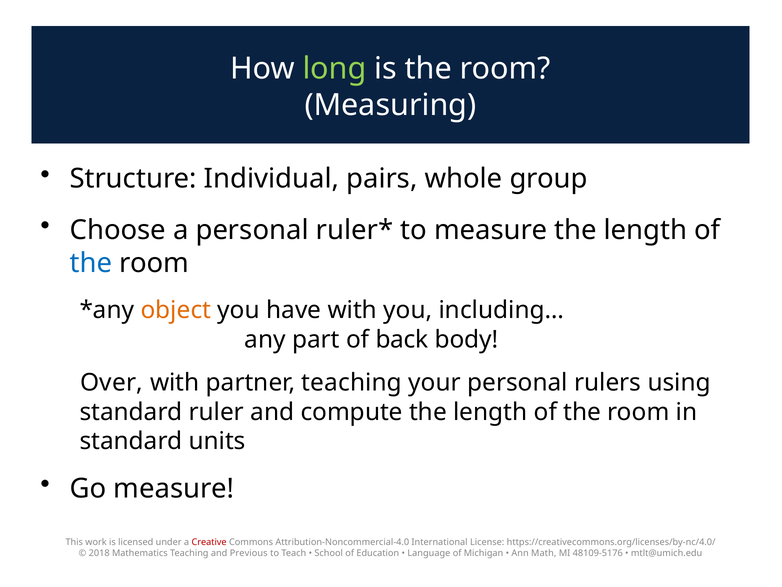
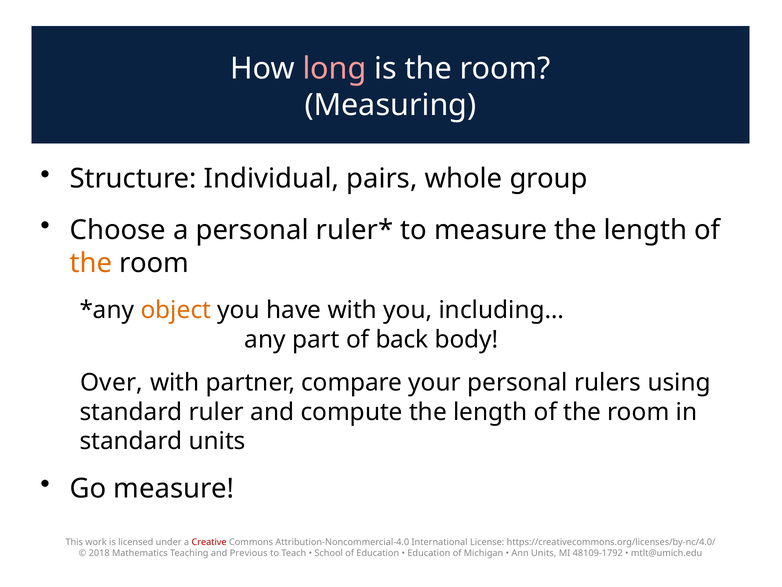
long colour: light green -> pink
the at (91, 263) colour: blue -> orange
partner teaching: teaching -> compare
Language at (429, 553): Language -> Education
Ann Math: Math -> Units
48109-5176: 48109-5176 -> 48109-1792
